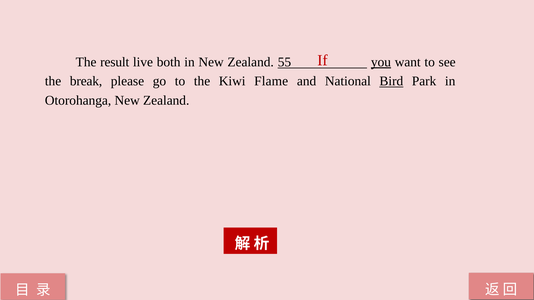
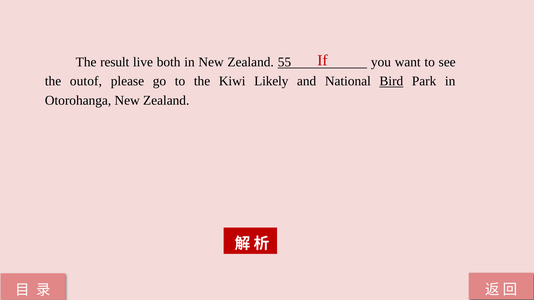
you underline: present -> none
break: break -> outof
Flame: Flame -> Likely
